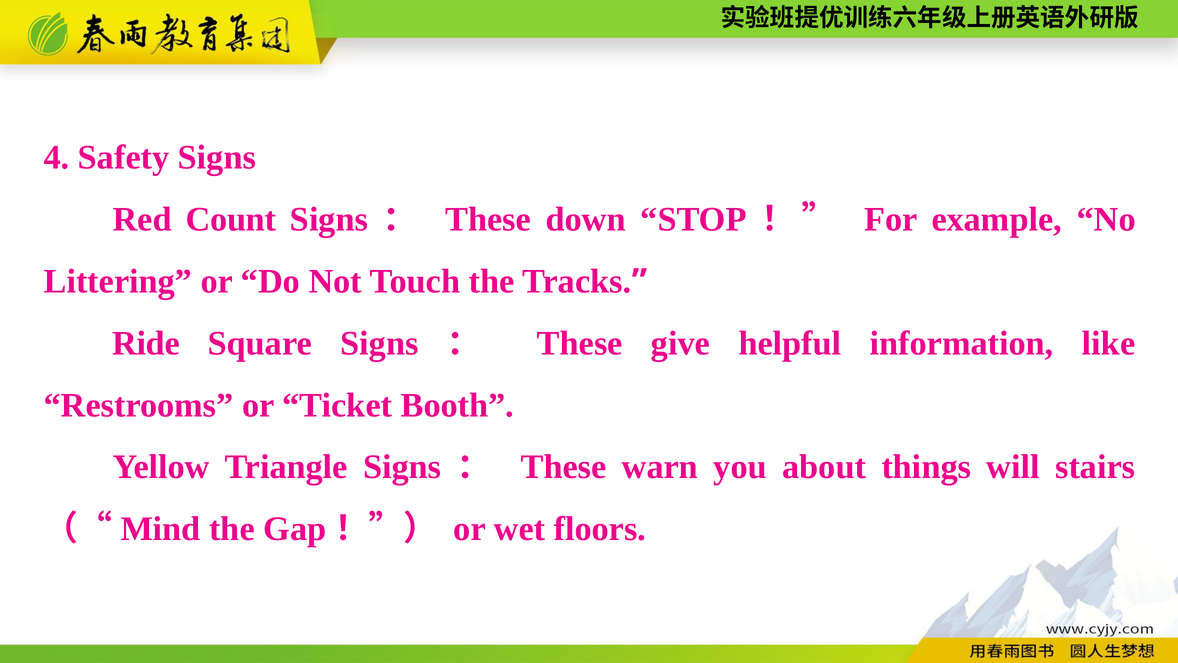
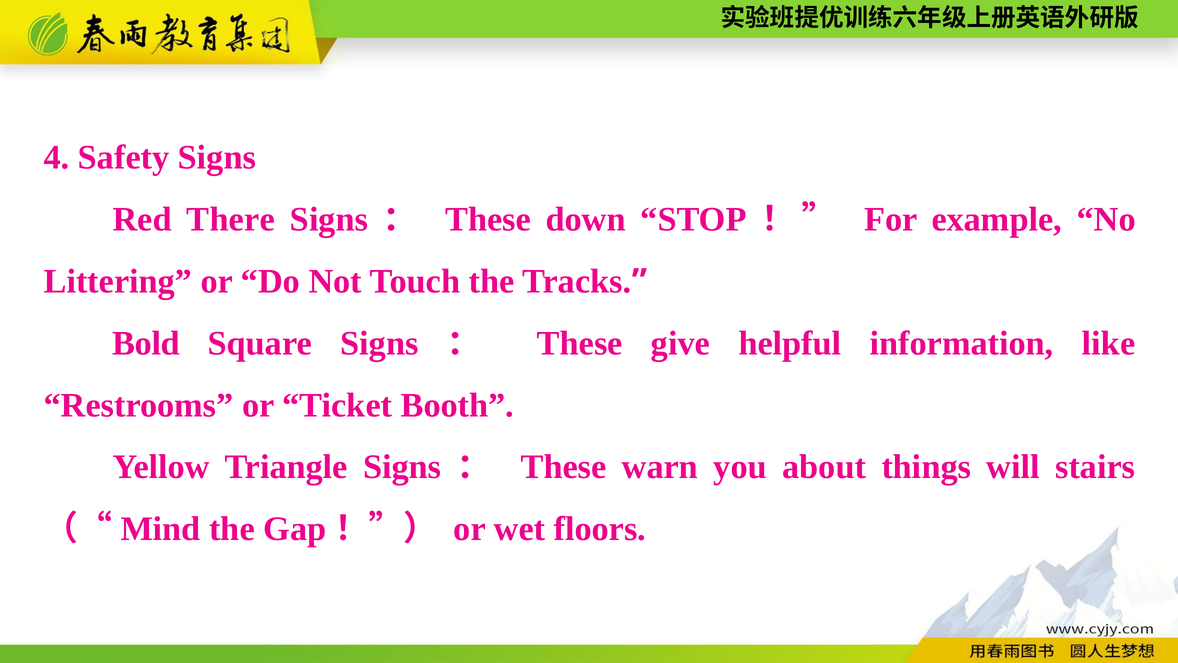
Count: Count -> There
Ride: Ride -> Bold
